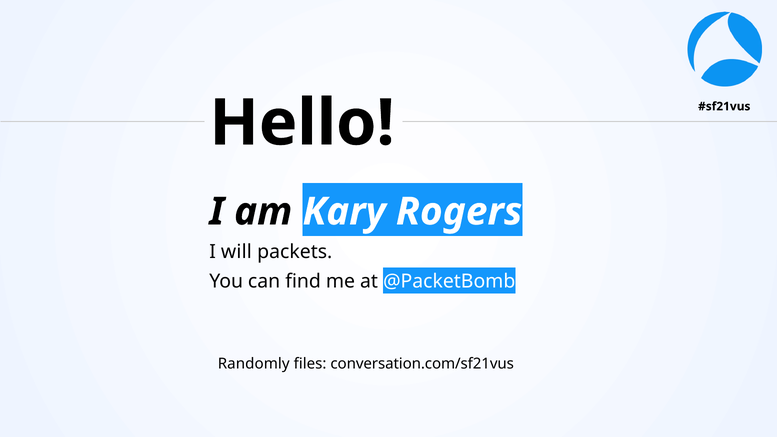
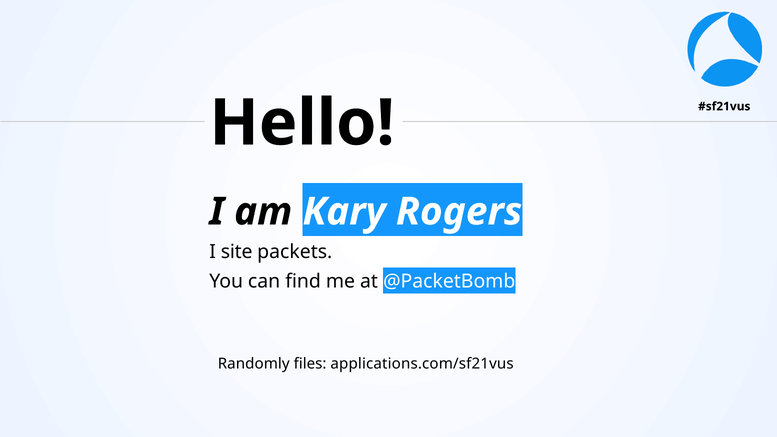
will: will -> site
conversation.com/sf21vus: conversation.com/sf21vus -> applications.com/sf21vus
